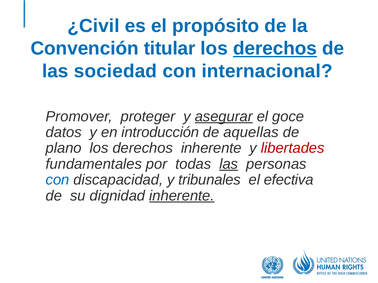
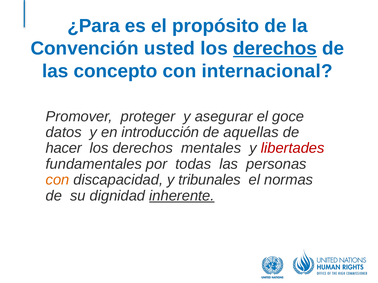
¿Civil: ¿Civil -> ¿Para
titular: titular -> usted
sociedad: sociedad -> concepto
asegurar underline: present -> none
plano: plano -> hacer
derechos inherente: inherente -> mentales
las at (229, 164) underline: present -> none
con at (58, 180) colour: blue -> orange
efectiva: efectiva -> normas
